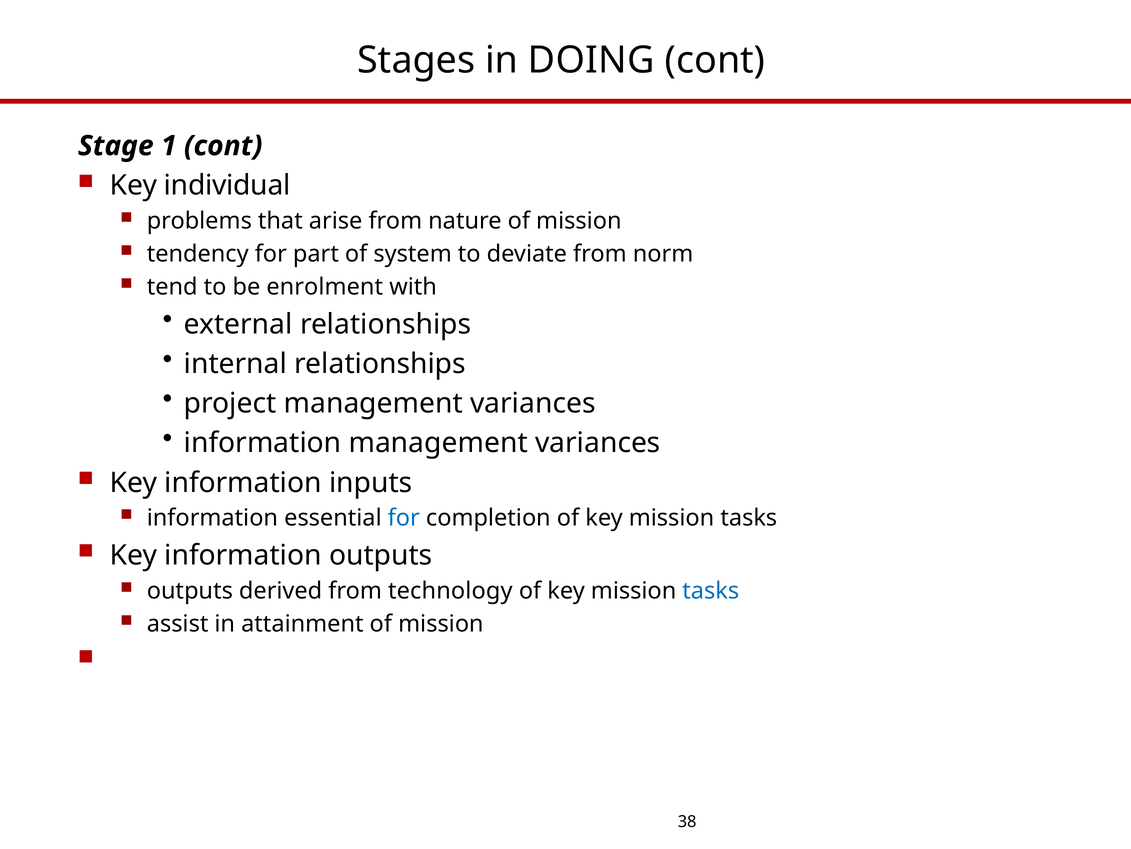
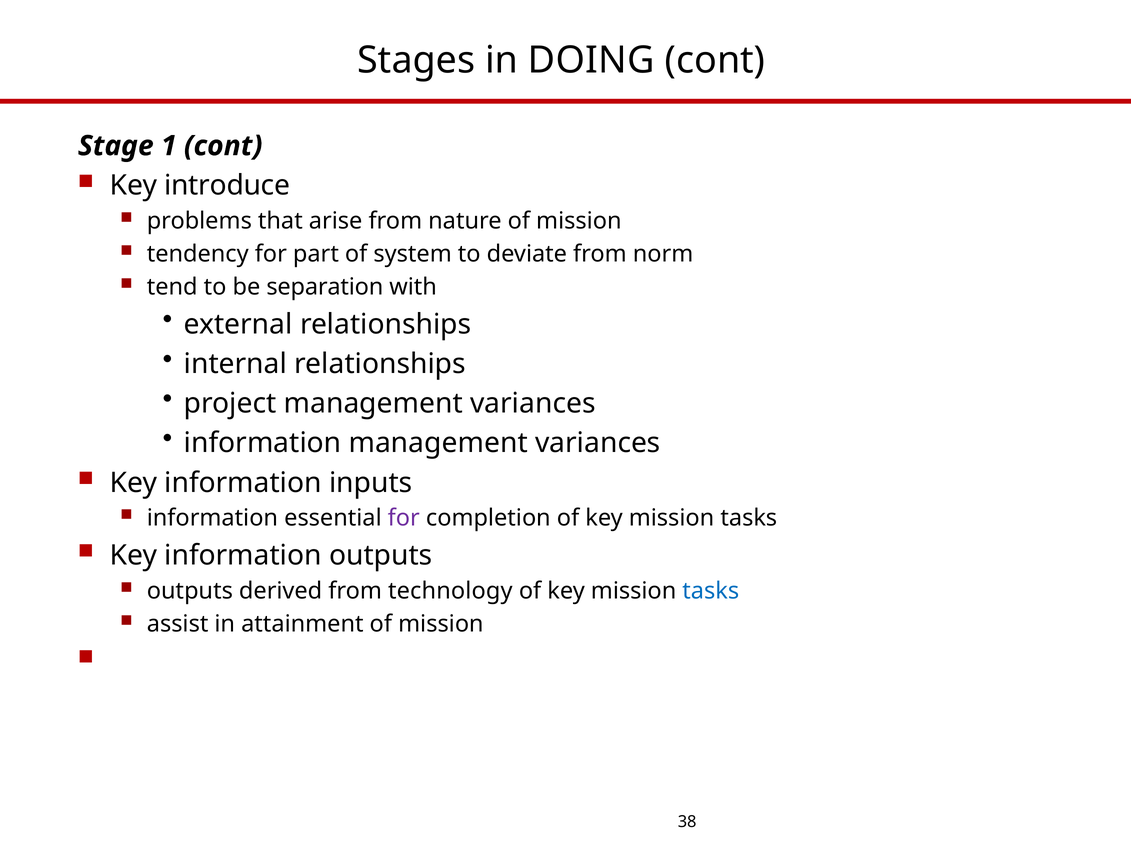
individual: individual -> introduce
enrolment: enrolment -> separation
for at (404, 518) colour: blue -> purple
